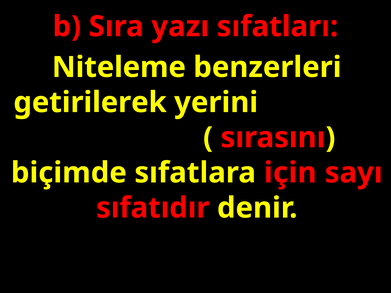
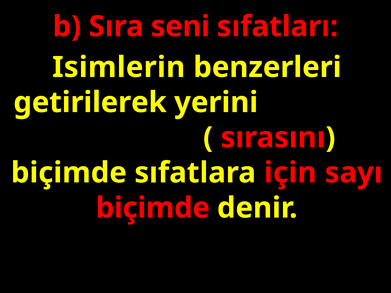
yazı: yazı -> seni
Niteleme: Niteleme -> Isimlerin
sıfatıdır at (153, 208): sıfatıdır -> biçimde
